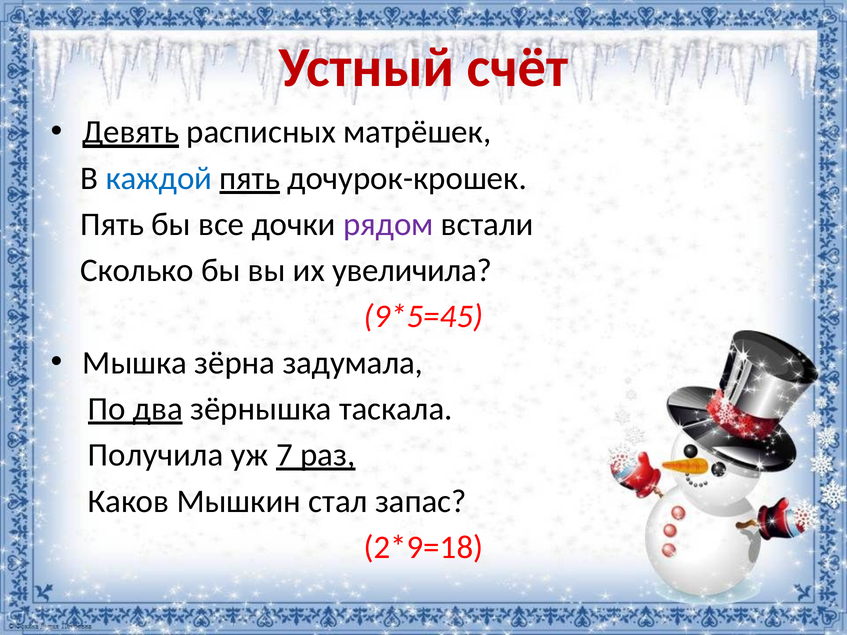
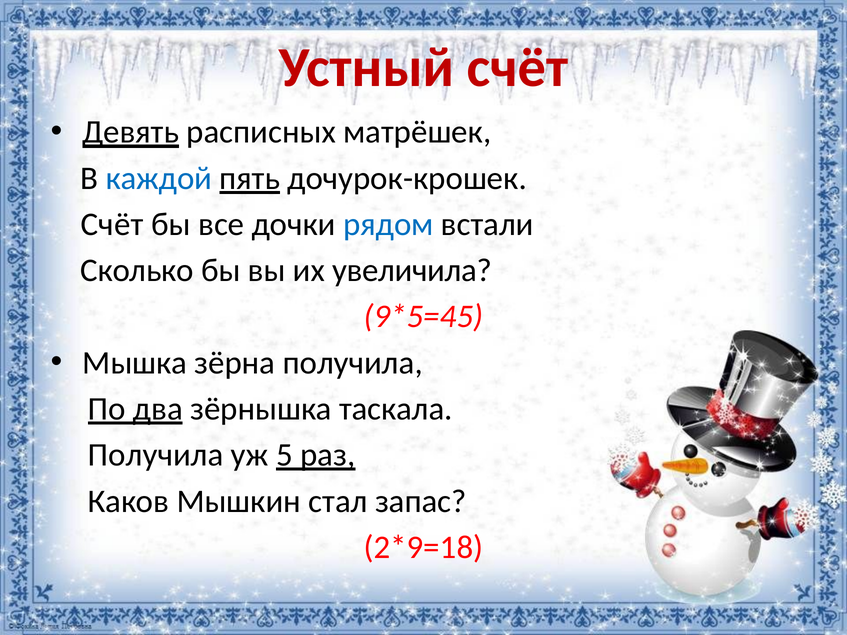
Пять at (112, 224): Пять -> Счёт
рядом colour: purple -> blue
зёрна задумала: задумала -> получила
7: 7 -> 5
